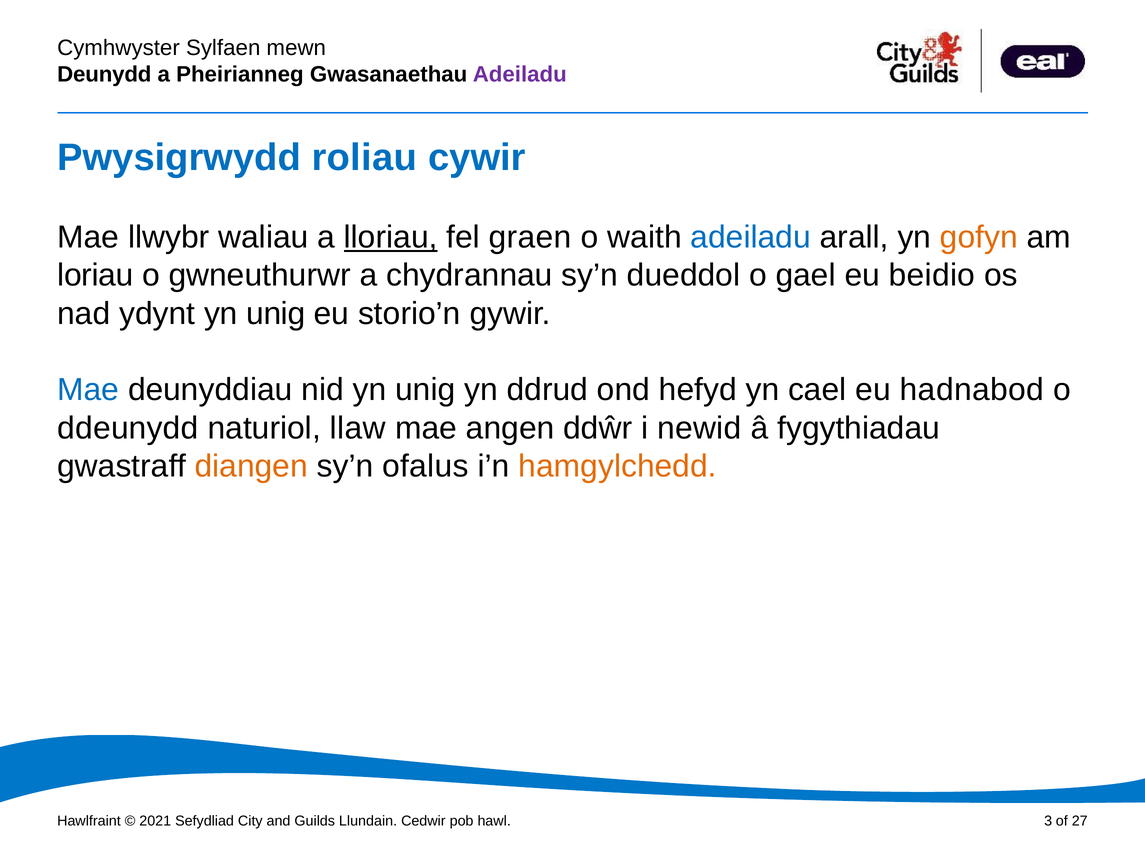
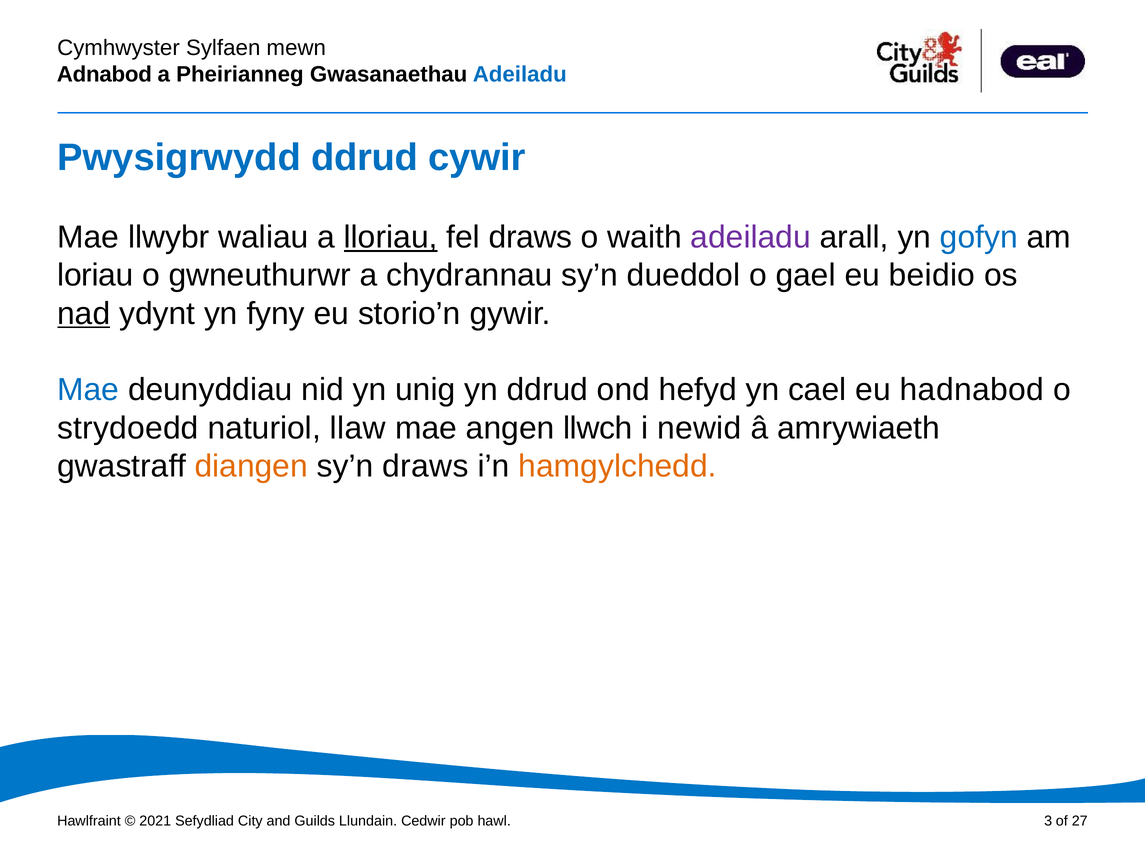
Deunydd: Deunydd -> Adnabod
Adeiladu at (520, 74) colour: purple -> blue
Pwysigrwydd roliau: roliau -> ddrud
fel graen: graen -> draws
adeiladu at (751, 237) colour: blue -> purple
gofyn colour: orange -> blue
nad underline: none -> present
ydynt yn unig: unig -> fyny
ddeunydd: ddeunydd -> strydoedd
ddŵr: ddŵr -> llwch
fygythiadau: fygythiadau -> amrywiaeth
sy’n ofalus: ofalus -> draws
